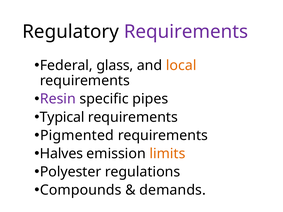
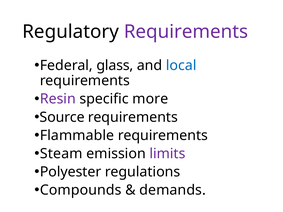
local colour: orange -> blue
pipes: pipes -> more
Typical: Typical -> Source
Pigmented: Pigmented -> Flammable
Halves: Halves -> Steam
limits colour: orange -> purple
